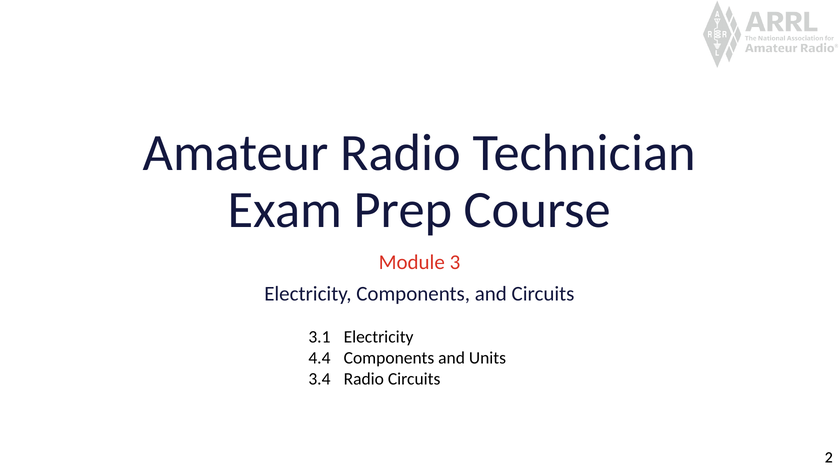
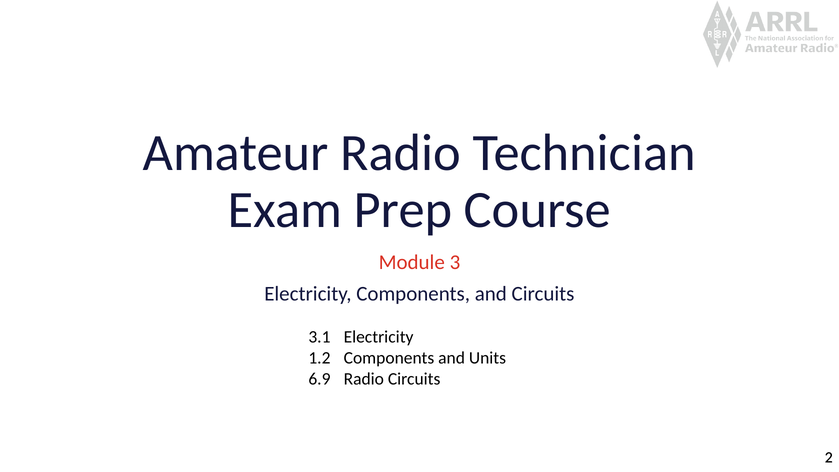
4.4: 4.4 -> 1.2
3.4: 3.4 -> 6.9
